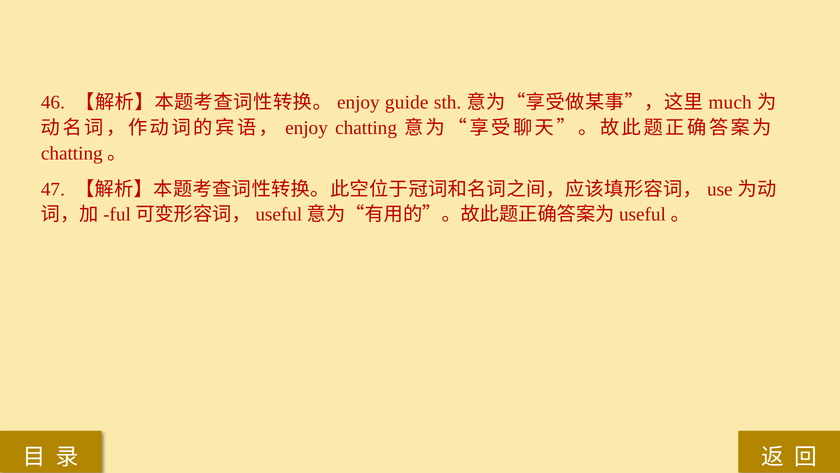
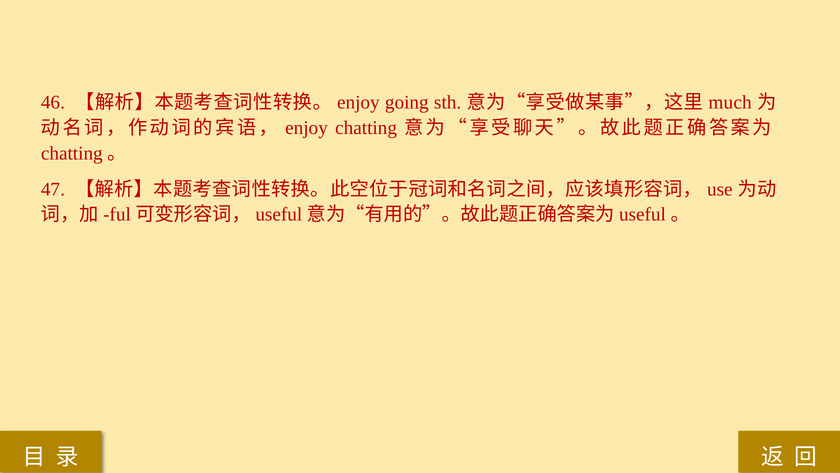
guide: guide -> going
